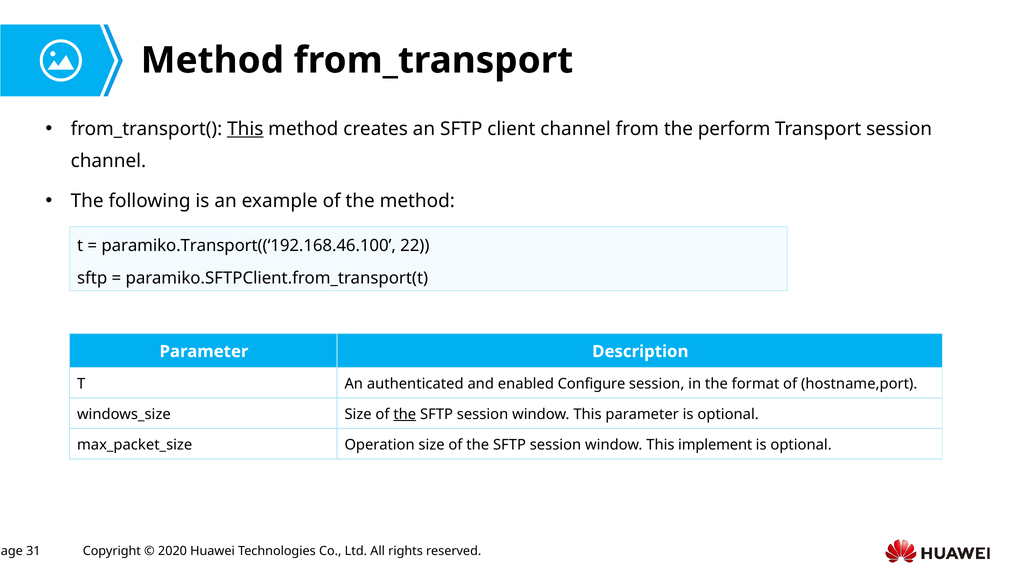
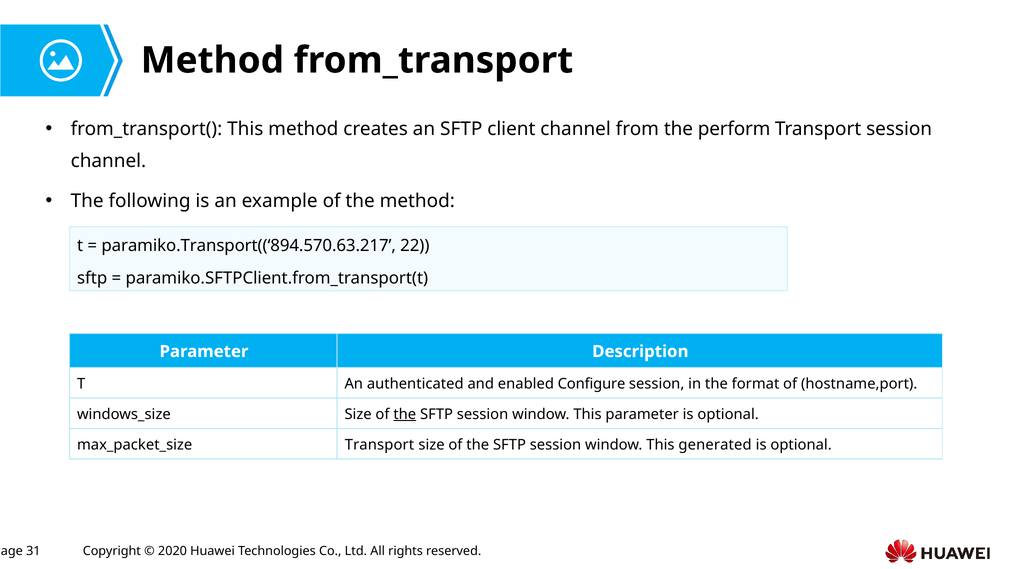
This at (245, 129) underline: present -> none
paramiko.Transport((‘192.168.46.100: paramiko.Transport((‘192.168.46.100 -> paramiko.Transport((‘894.570.63.217
Operation at (380, 445): Operation -> Transport
implement: implement -> generated
